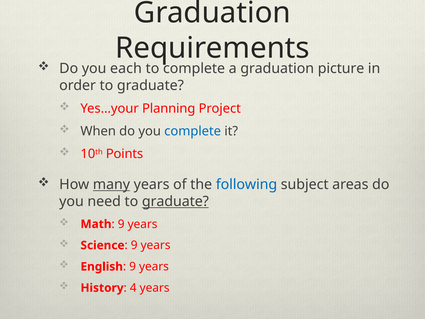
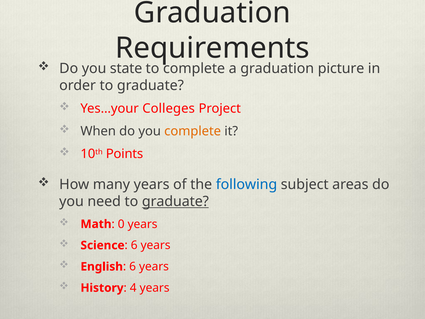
each: each -> state
Planning: Planning -> Colleges
complete at (193, 131) colour: blue -> orange
many underline: present -> none
9 at (121, 224): 9 -> 0
9 at (134, 245): 9 -> 6
9 at (133, 266): 9 -> 6
